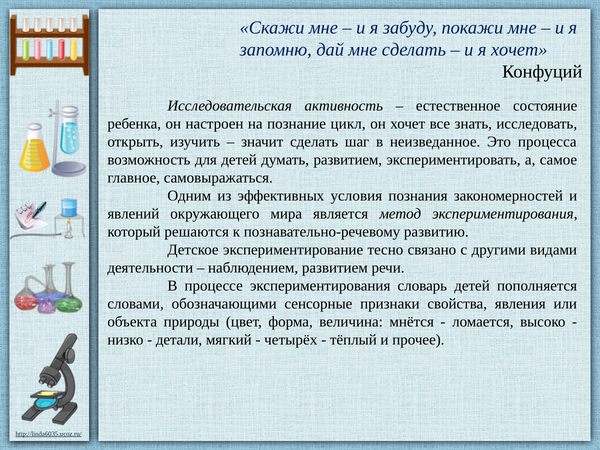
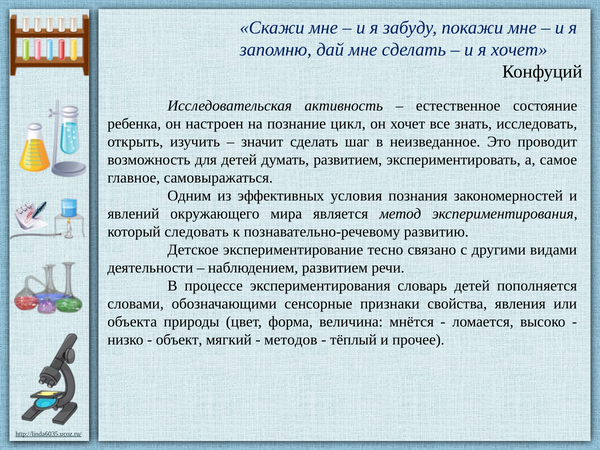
процесса: процесса -> проводит
решаются: решаются -> следовать
детали: детали -> объект
четырёх: четырёх -> методов
